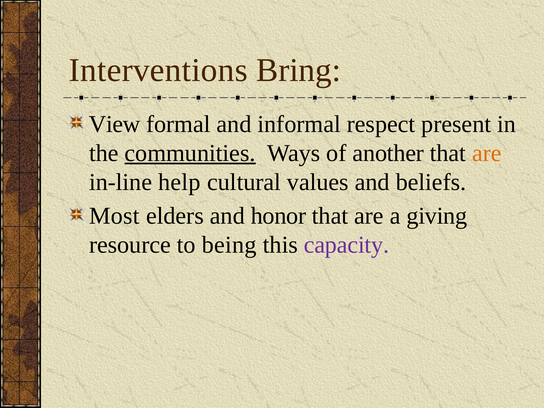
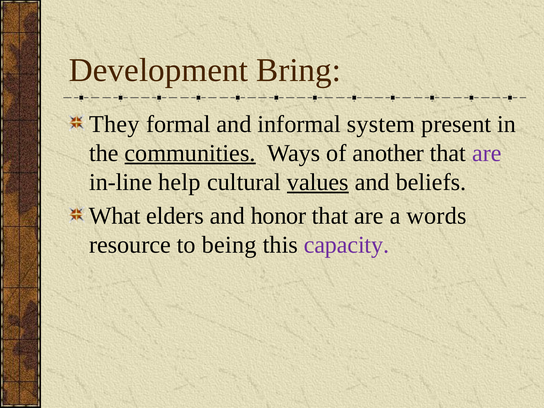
Interventions: Interventions -> Development
View: View -> They
respect: respect -> system
are at (487, 153) colour: orange -> purple
values underline: none -> present
Most: Most -> What
giving: giving -> words
